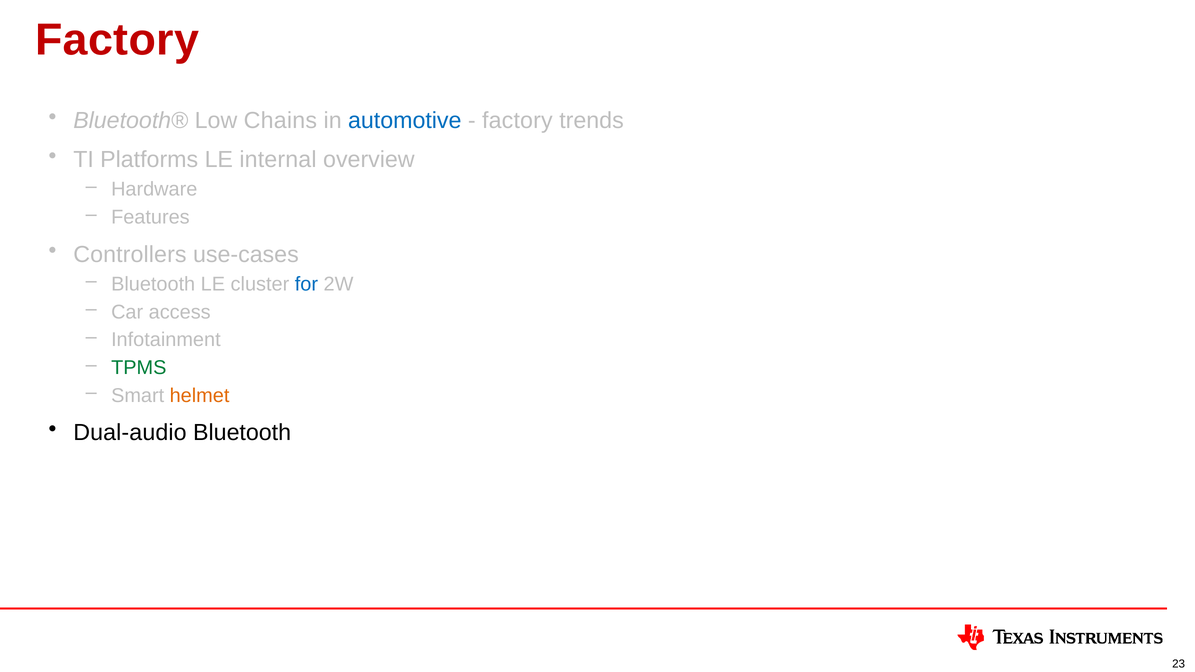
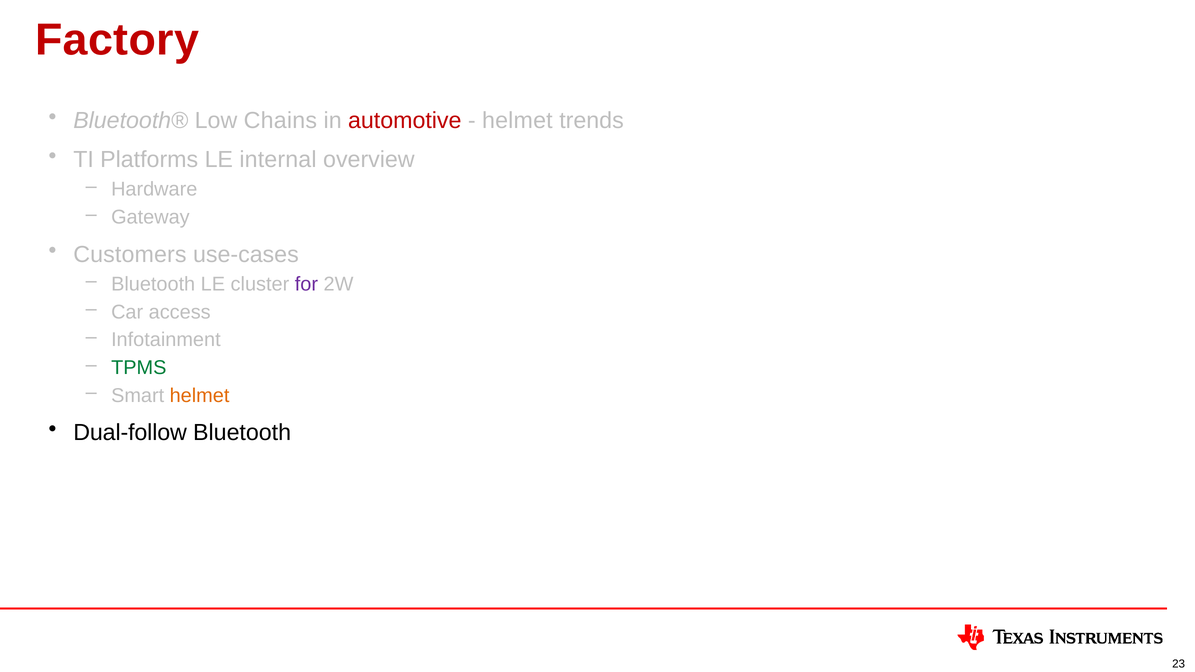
automotive colour: blue -> red
factory at (517, 121): factory -> helmet
Features: Features -> Gateway
Controllers: Controllers -> Customers
for colour: blue -> purple
Dual-audio: Dual-audio -> Dual-follow
